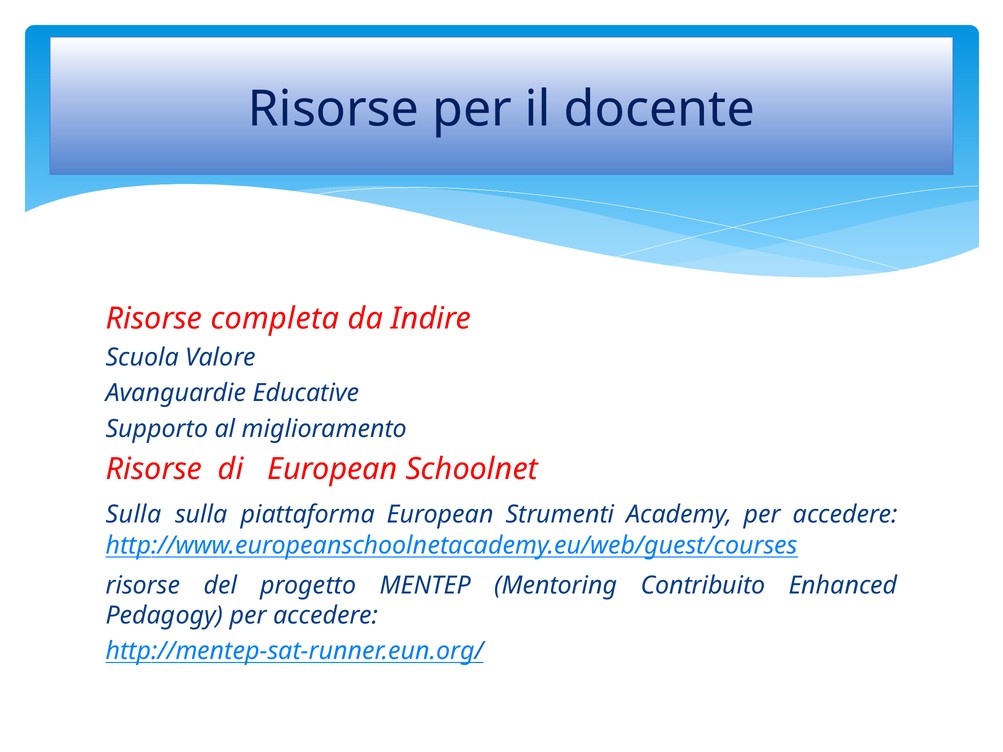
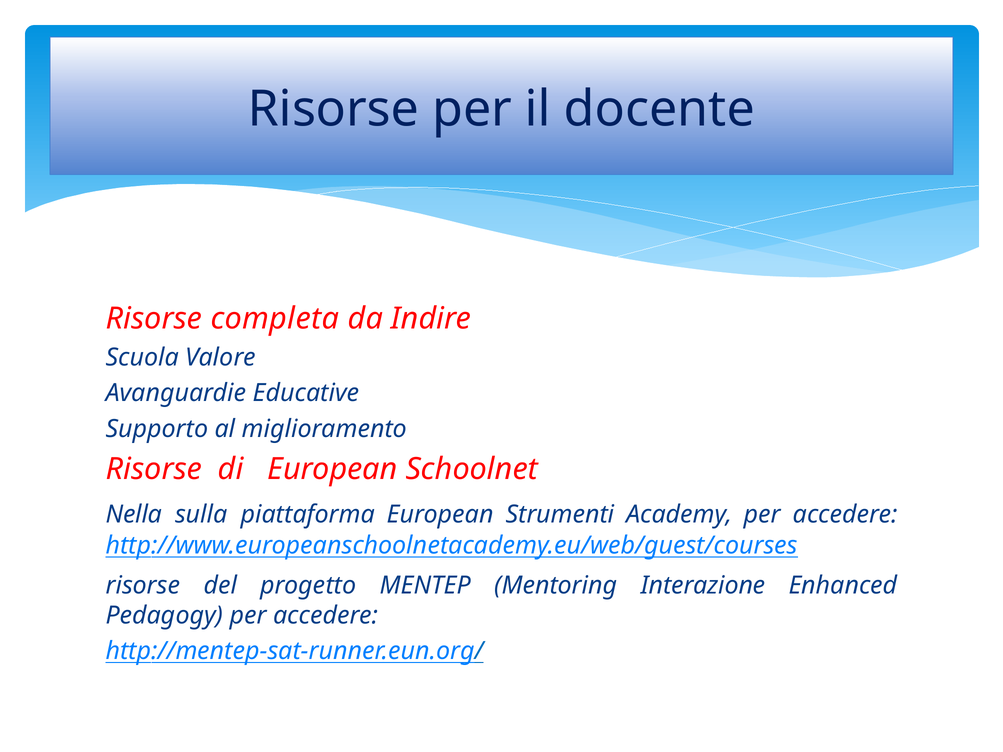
Sulla at (134, 515): Sulla -> Nella
Contribuito: Contribuito -> Interazione
